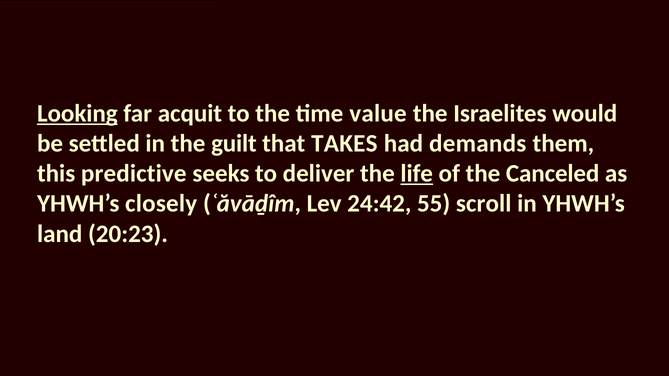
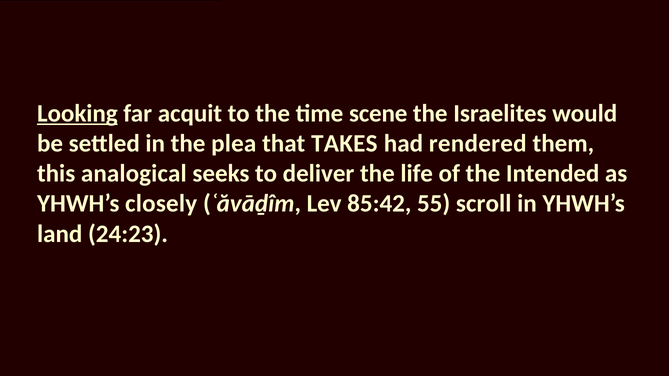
value: value -> scene
guilt: guilt -> plea
demands: demands -> rendered
predictive: predictive -> analogical
life underline: present -> none
Canceled: Canceled -> Intended
24:42: 24:42 -> 85:42
20:23: 20:23 -> 24:23
